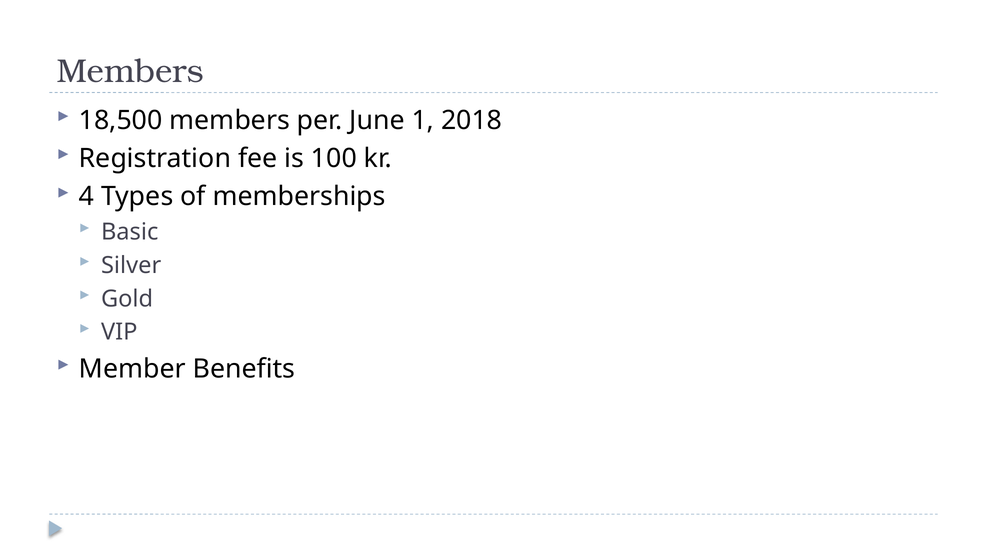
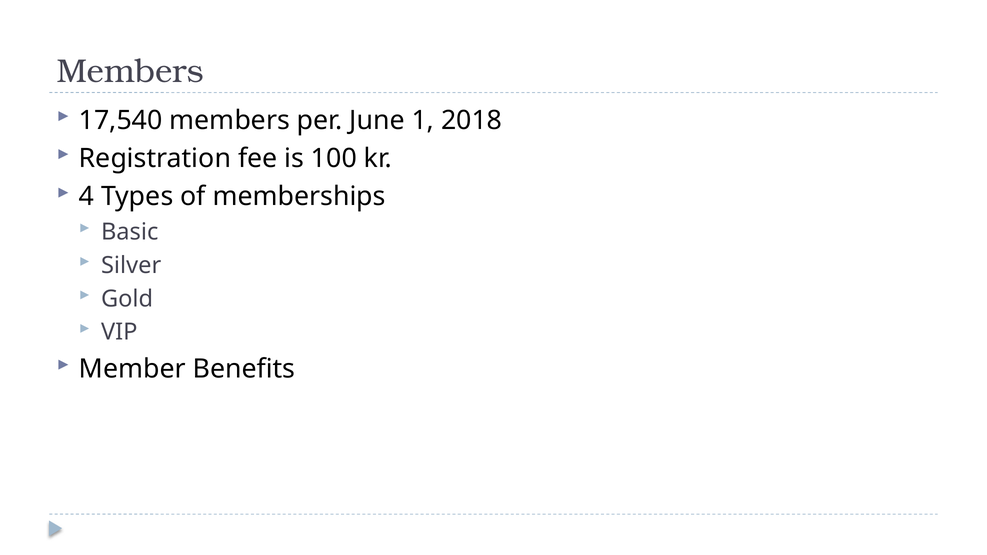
18,500: 18,500 -> 17,540
